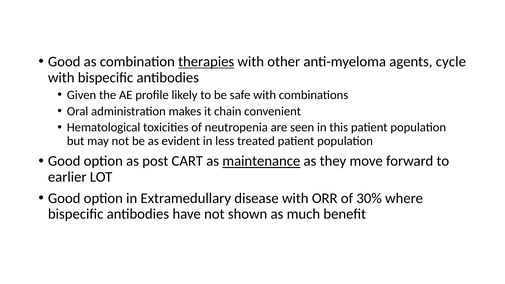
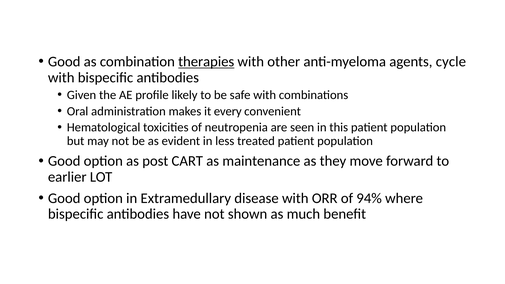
chain: chain -> every
maintenance underline: present -> none
30%: 30% -> 94%
